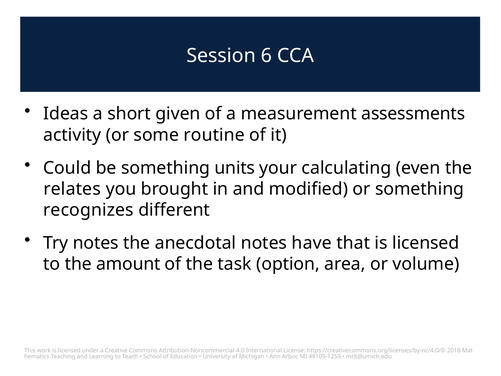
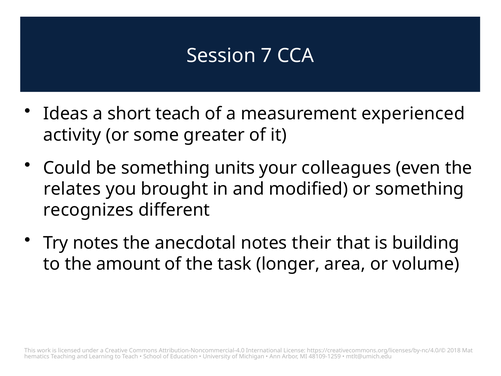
6: 6 -> 7
short given: given -> teach
assessments: assessments -> experienced
routine: routine -> greater
calculating: calculating -> colleagues
have: have -> their
that is licensed: licensed -> building
option: option -> longer
